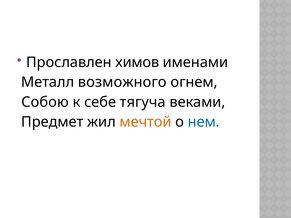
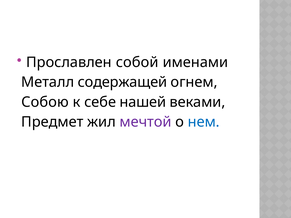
химов: химов -> собой
возможного: возможного -> содержащей
тягуча: тягуча -> нашей
мечтой colour: orange -> purple
